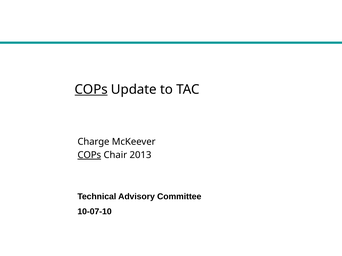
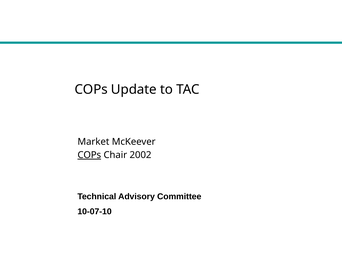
COPs at (91, 90) underline: present -> none
Charge: Charge -> Market
2013: 2013 -> 2002
